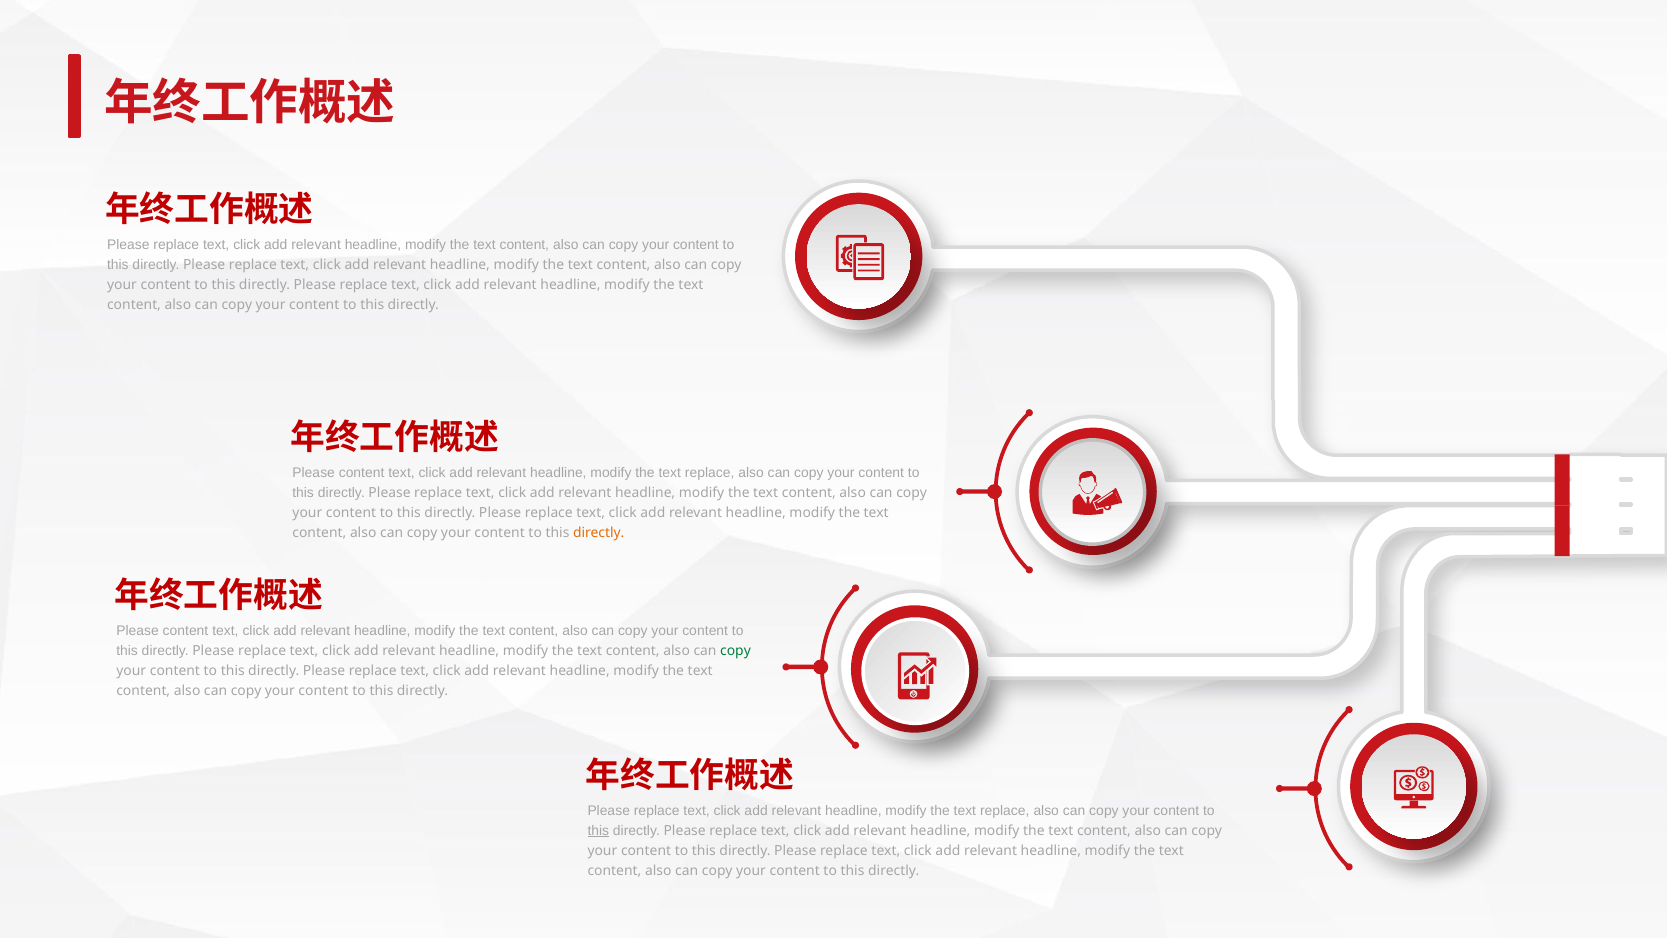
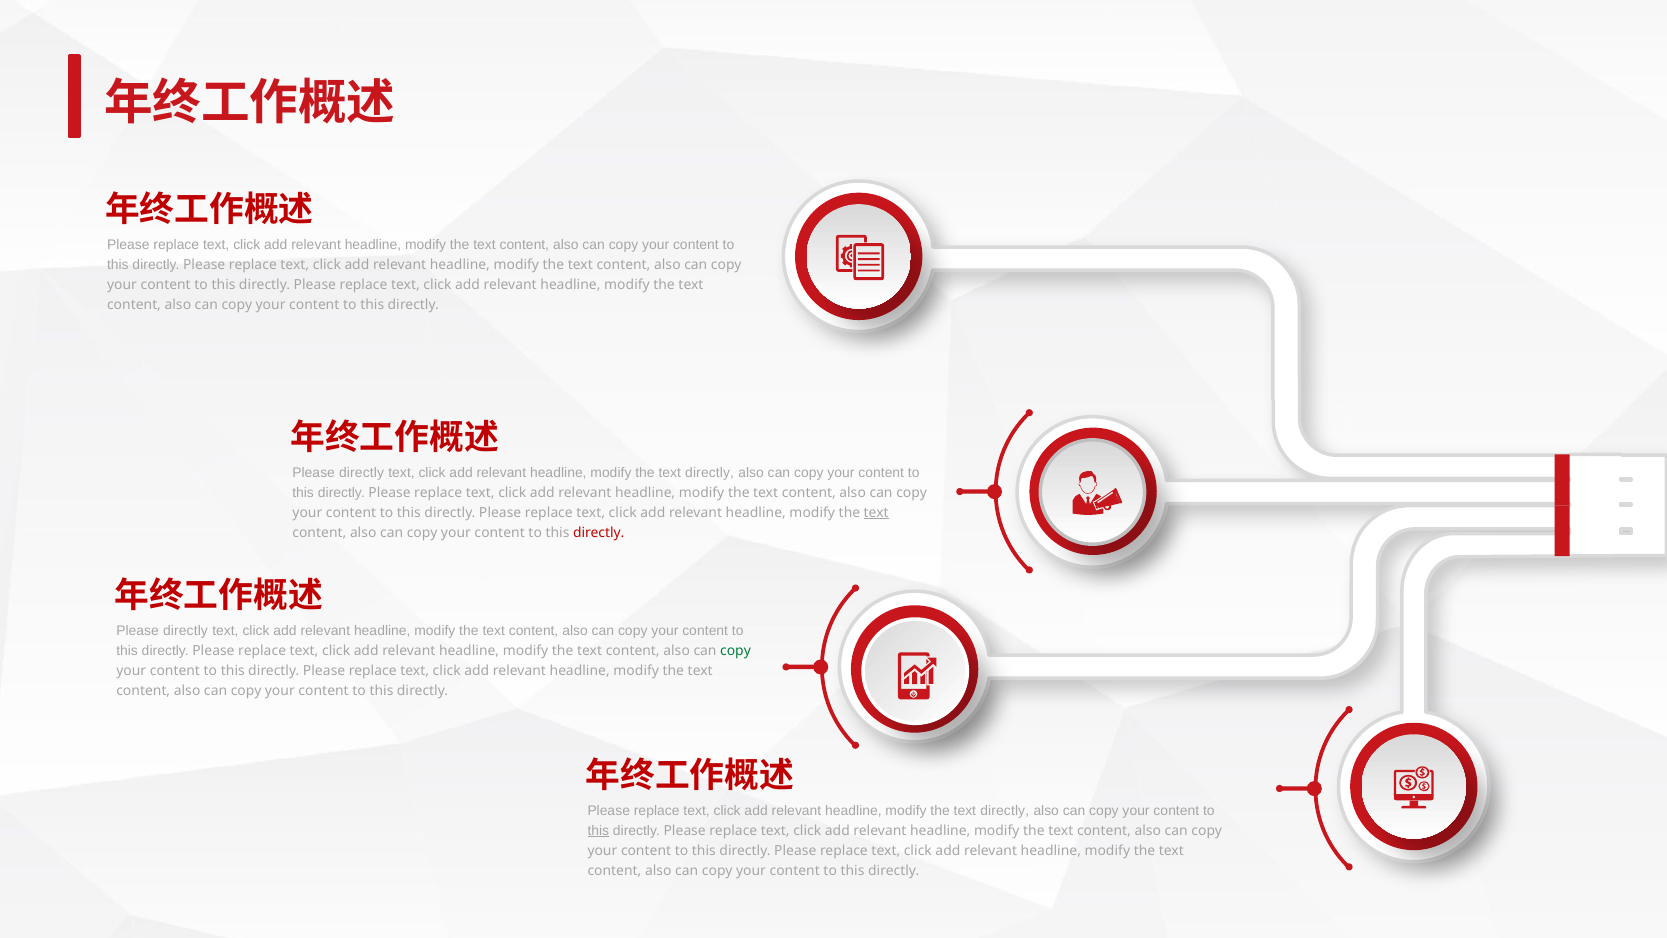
content at (362, 473): content -> directly
replace at (710, 473): replace -> directly
text at (876, 512) underline: none -> present
directly at (599, 532) colour: orange -> red
content at (186, 630): content -> directly
replace at (1005, 811): replace -> directly
